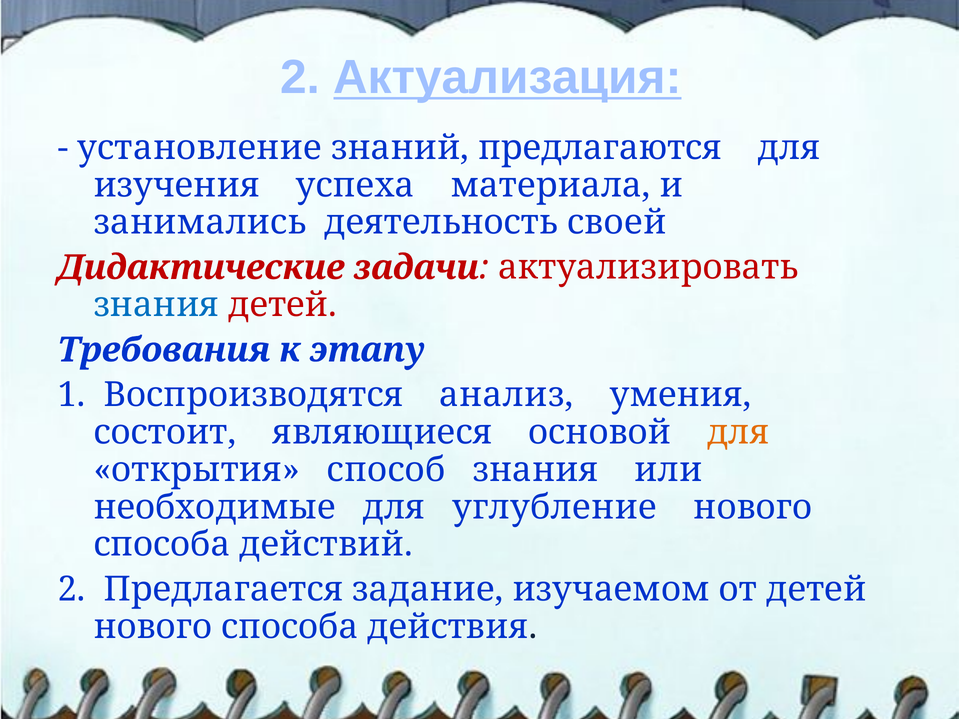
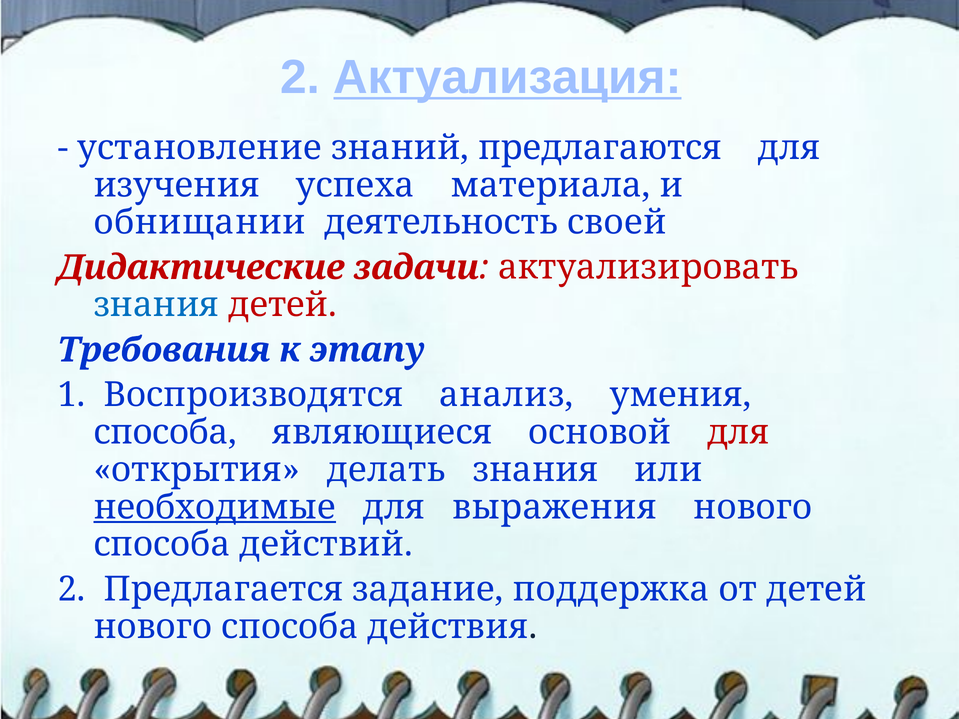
занимались: занимались -> обнищании
состоит at (165, 433): состоит -> способа
для at (738, 433) colour: orange -> red
способ: способ -> делать
необходимые underline: none -> present
углубление: углубление -> выражения
изучаемом: изучаемом -> поддержка
